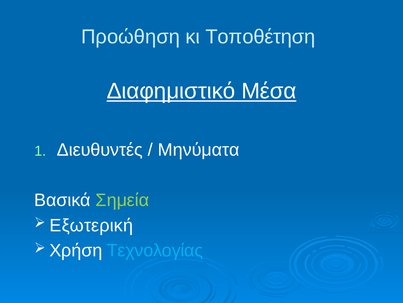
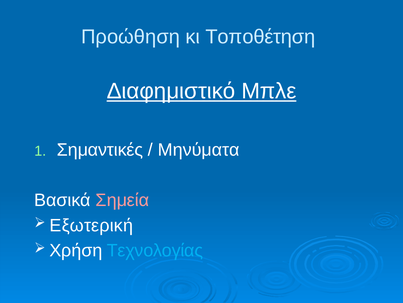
Μέσα: Μέσα -> Μπλε
Διευθυντές: Διευθυντές -> Σημαντικές
Σημεία colour: light green -> pink
